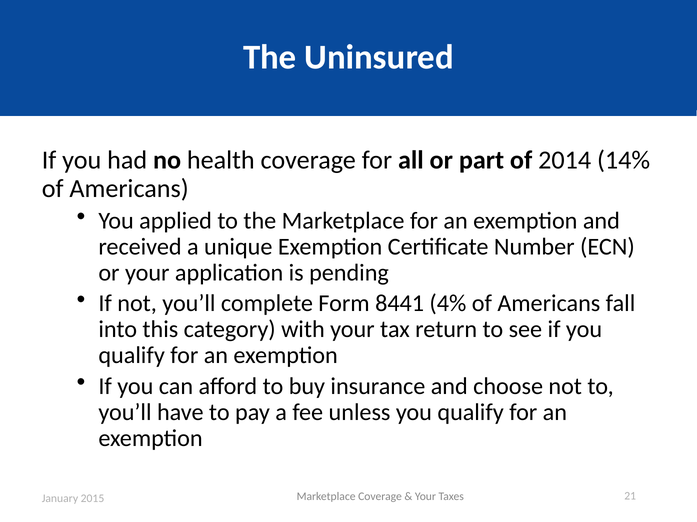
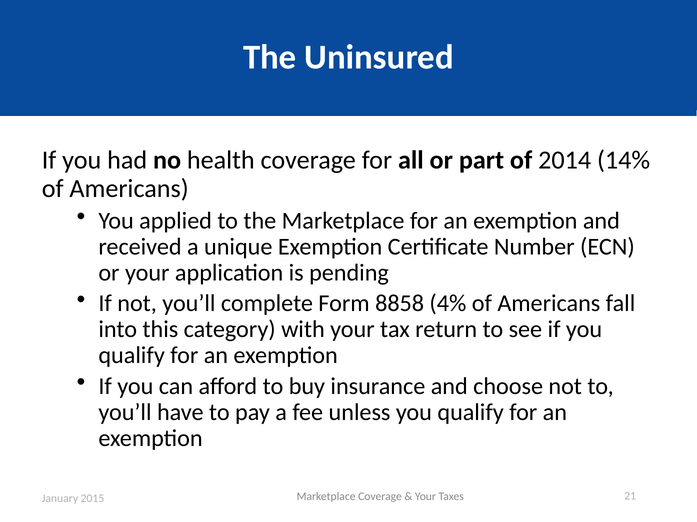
8441: 8441 -> 8858
